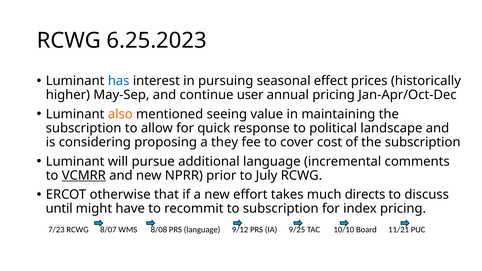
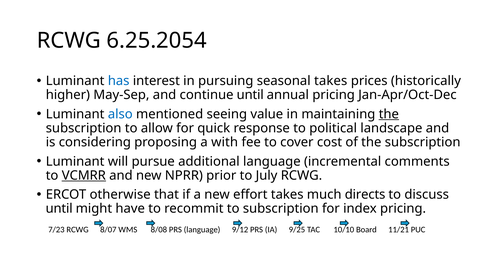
6.25.2023: 6.25.2023 -> 6.25.2054
seasonal effect: effect -> takes
continue user: user -> until
also colour: orange -> blue
the at (389, 114) underline: none -> present
they: they -> with
